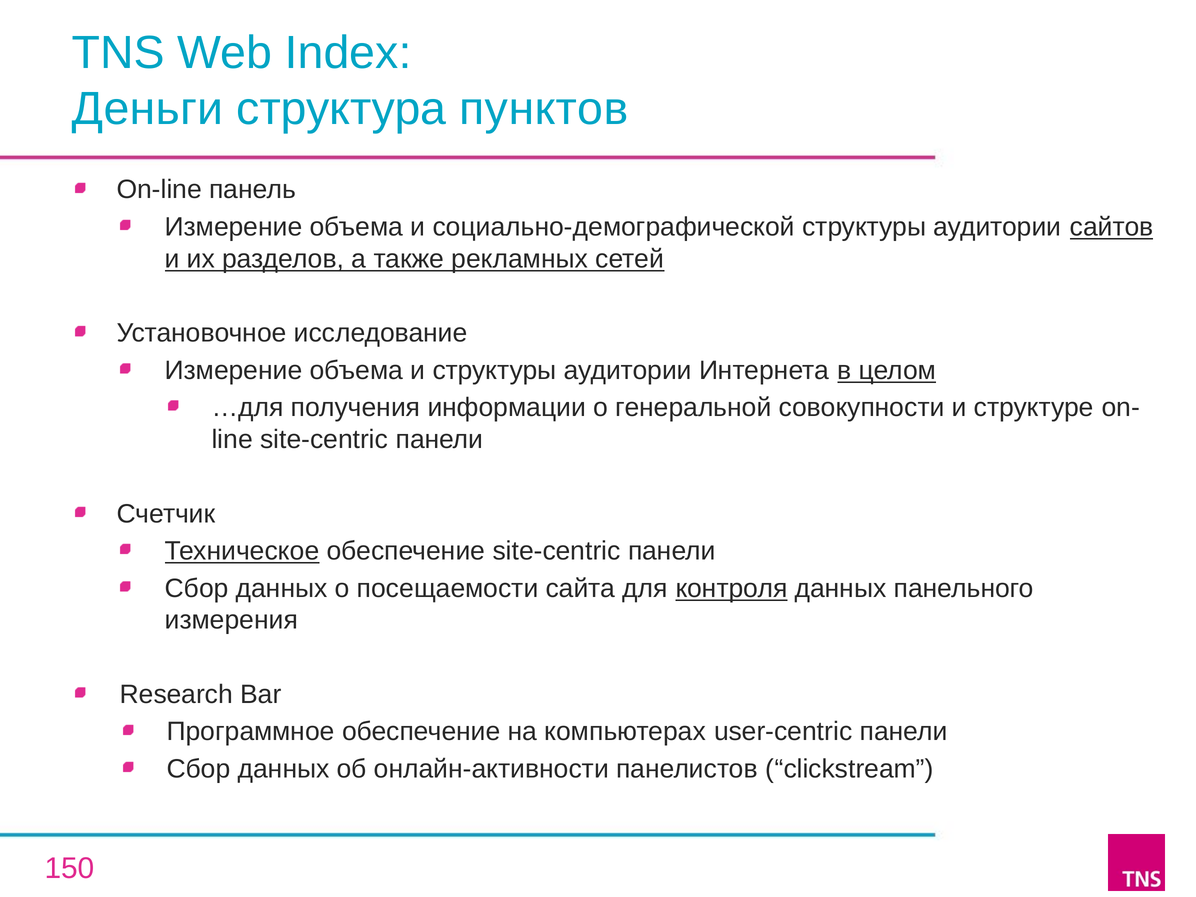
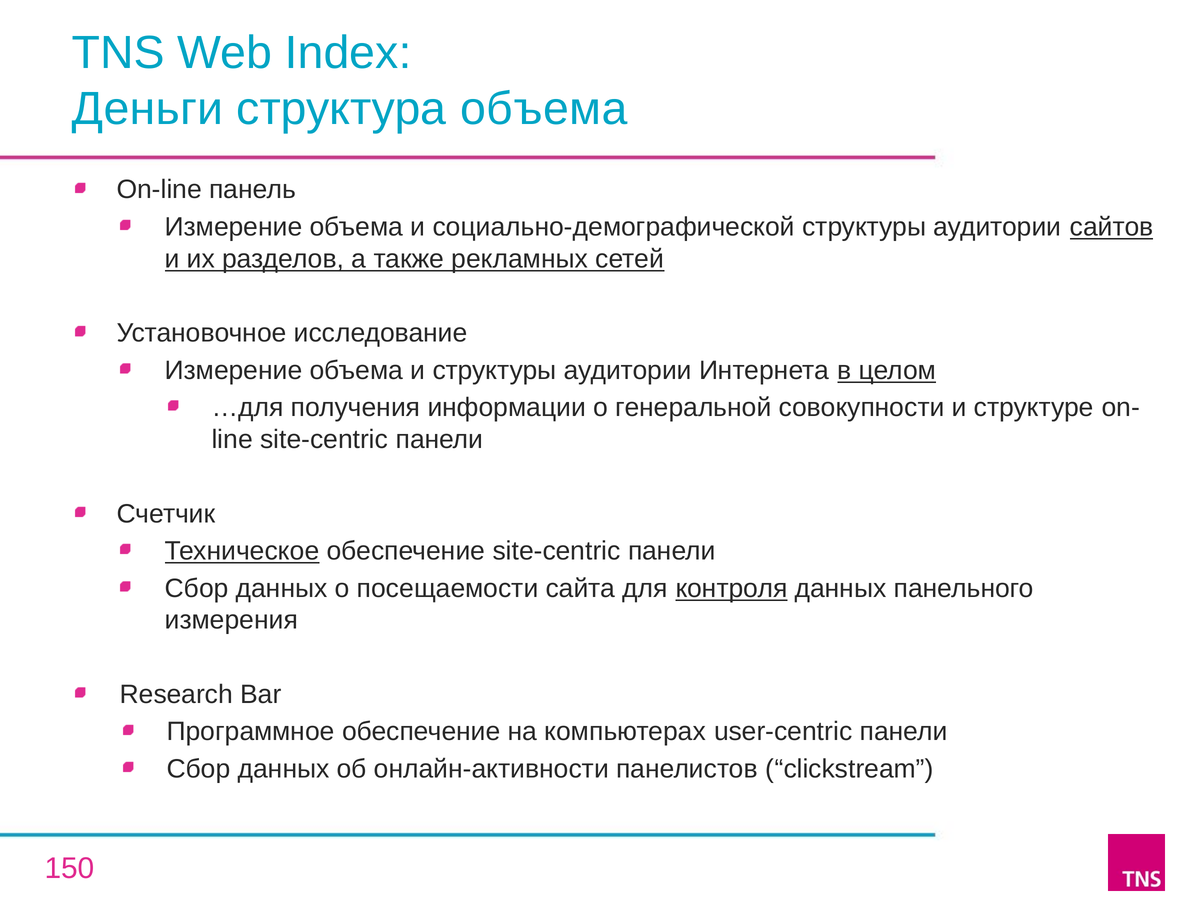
структура пунктов: пунктов -> объема
